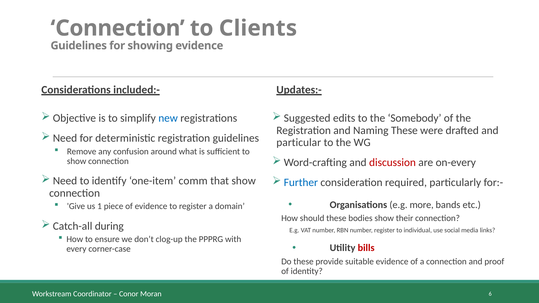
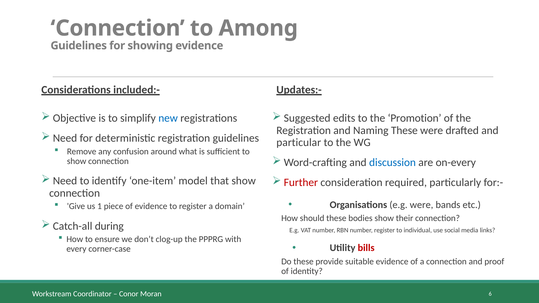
Clients: Clients -> Among
Somebody: Somebody -> Promotion
discussion colour: red -> blue
comm: comm -> model
Further colour: blue -> red
e.g more: more -> were
